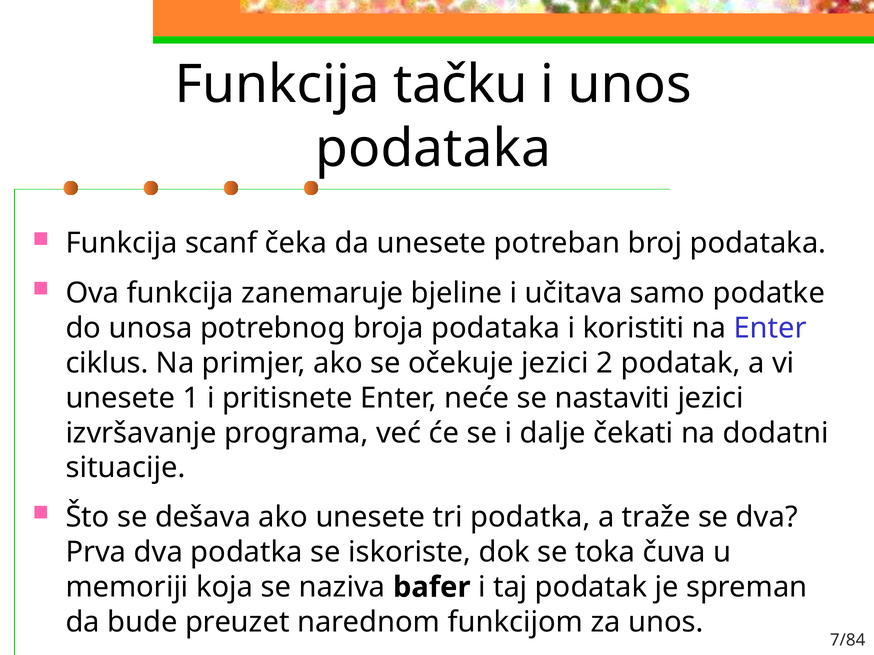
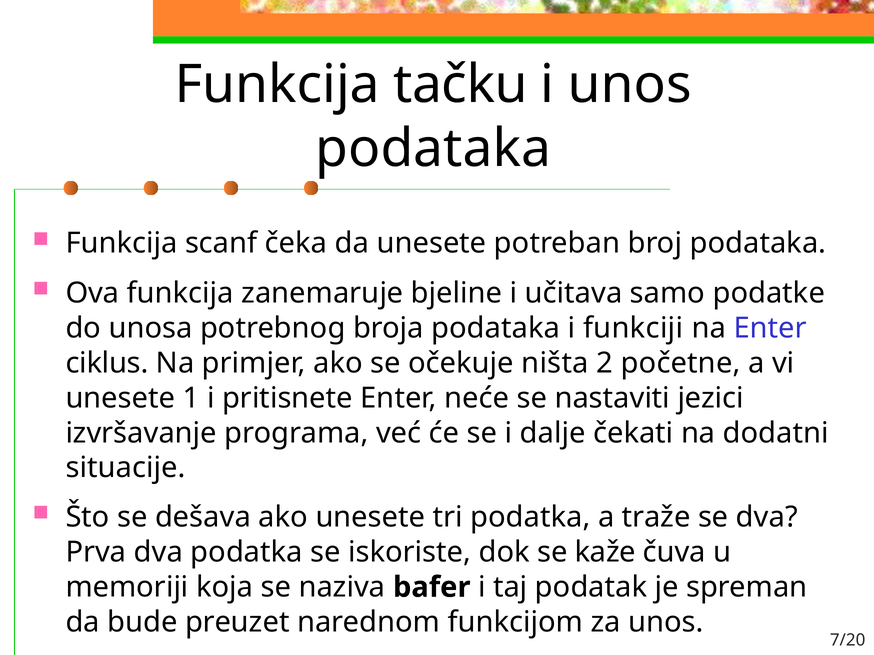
koristiti: koristiti -> funkciji
očekuje jezici: jezici -> ništa
2 podatak: podatak -> početne
toka: toka -> kaže
7/84: 7/84 -> 7/20
